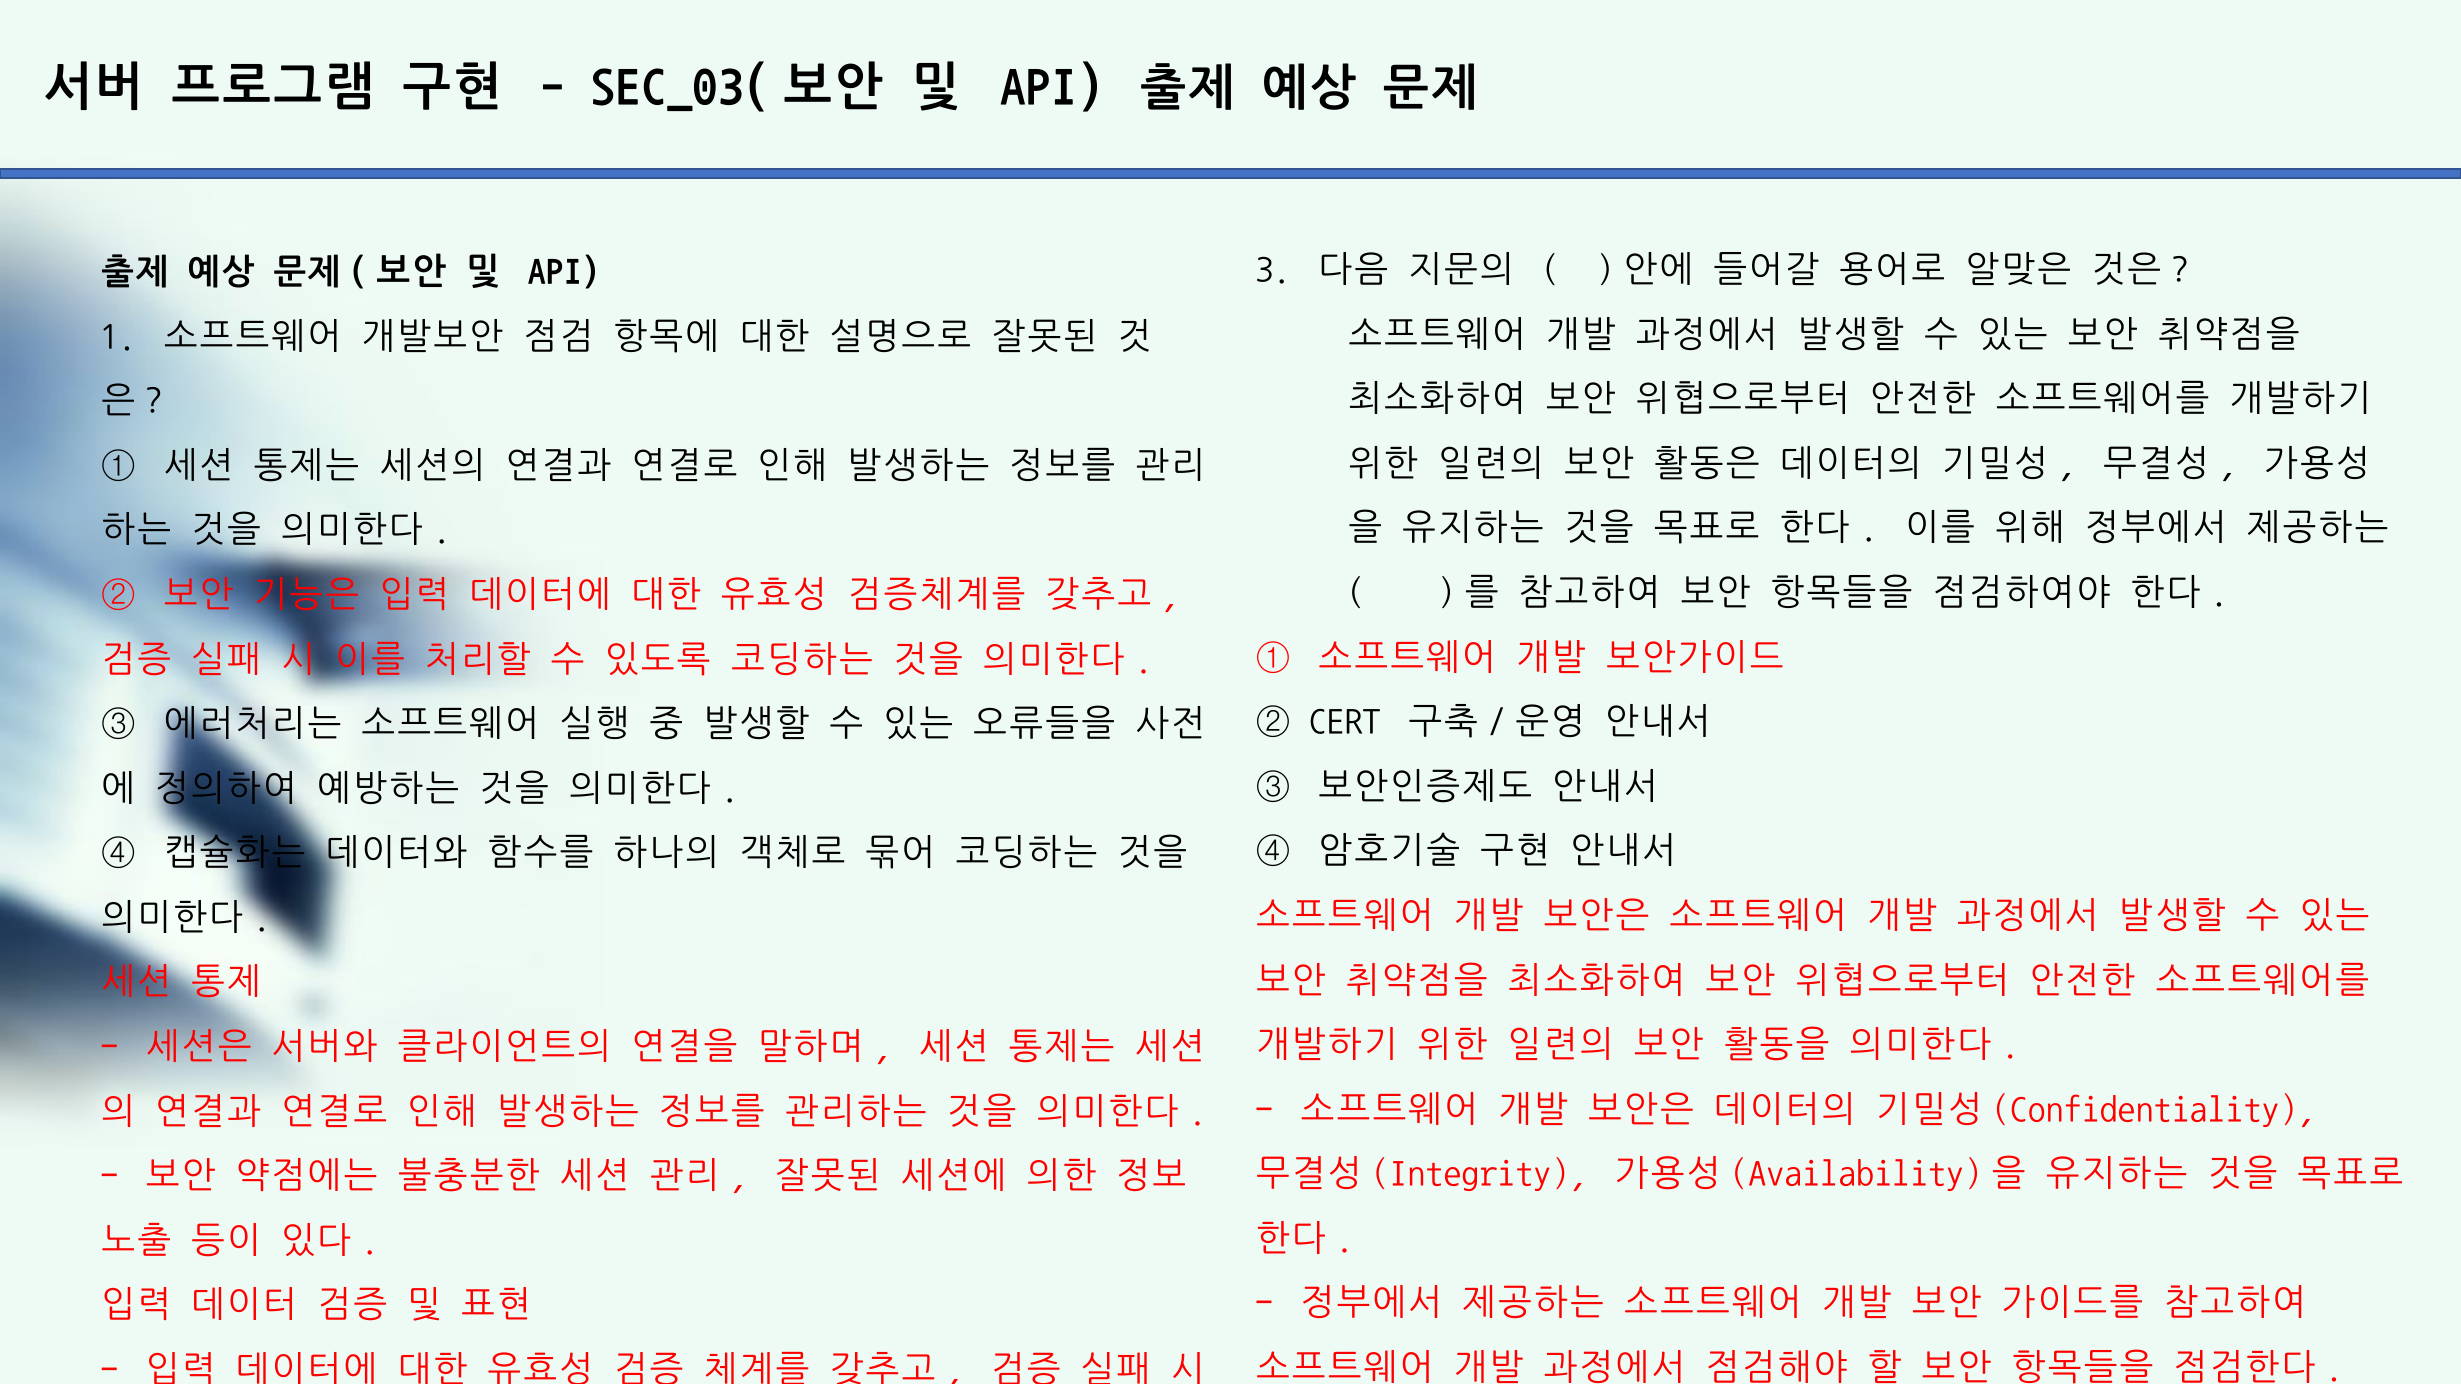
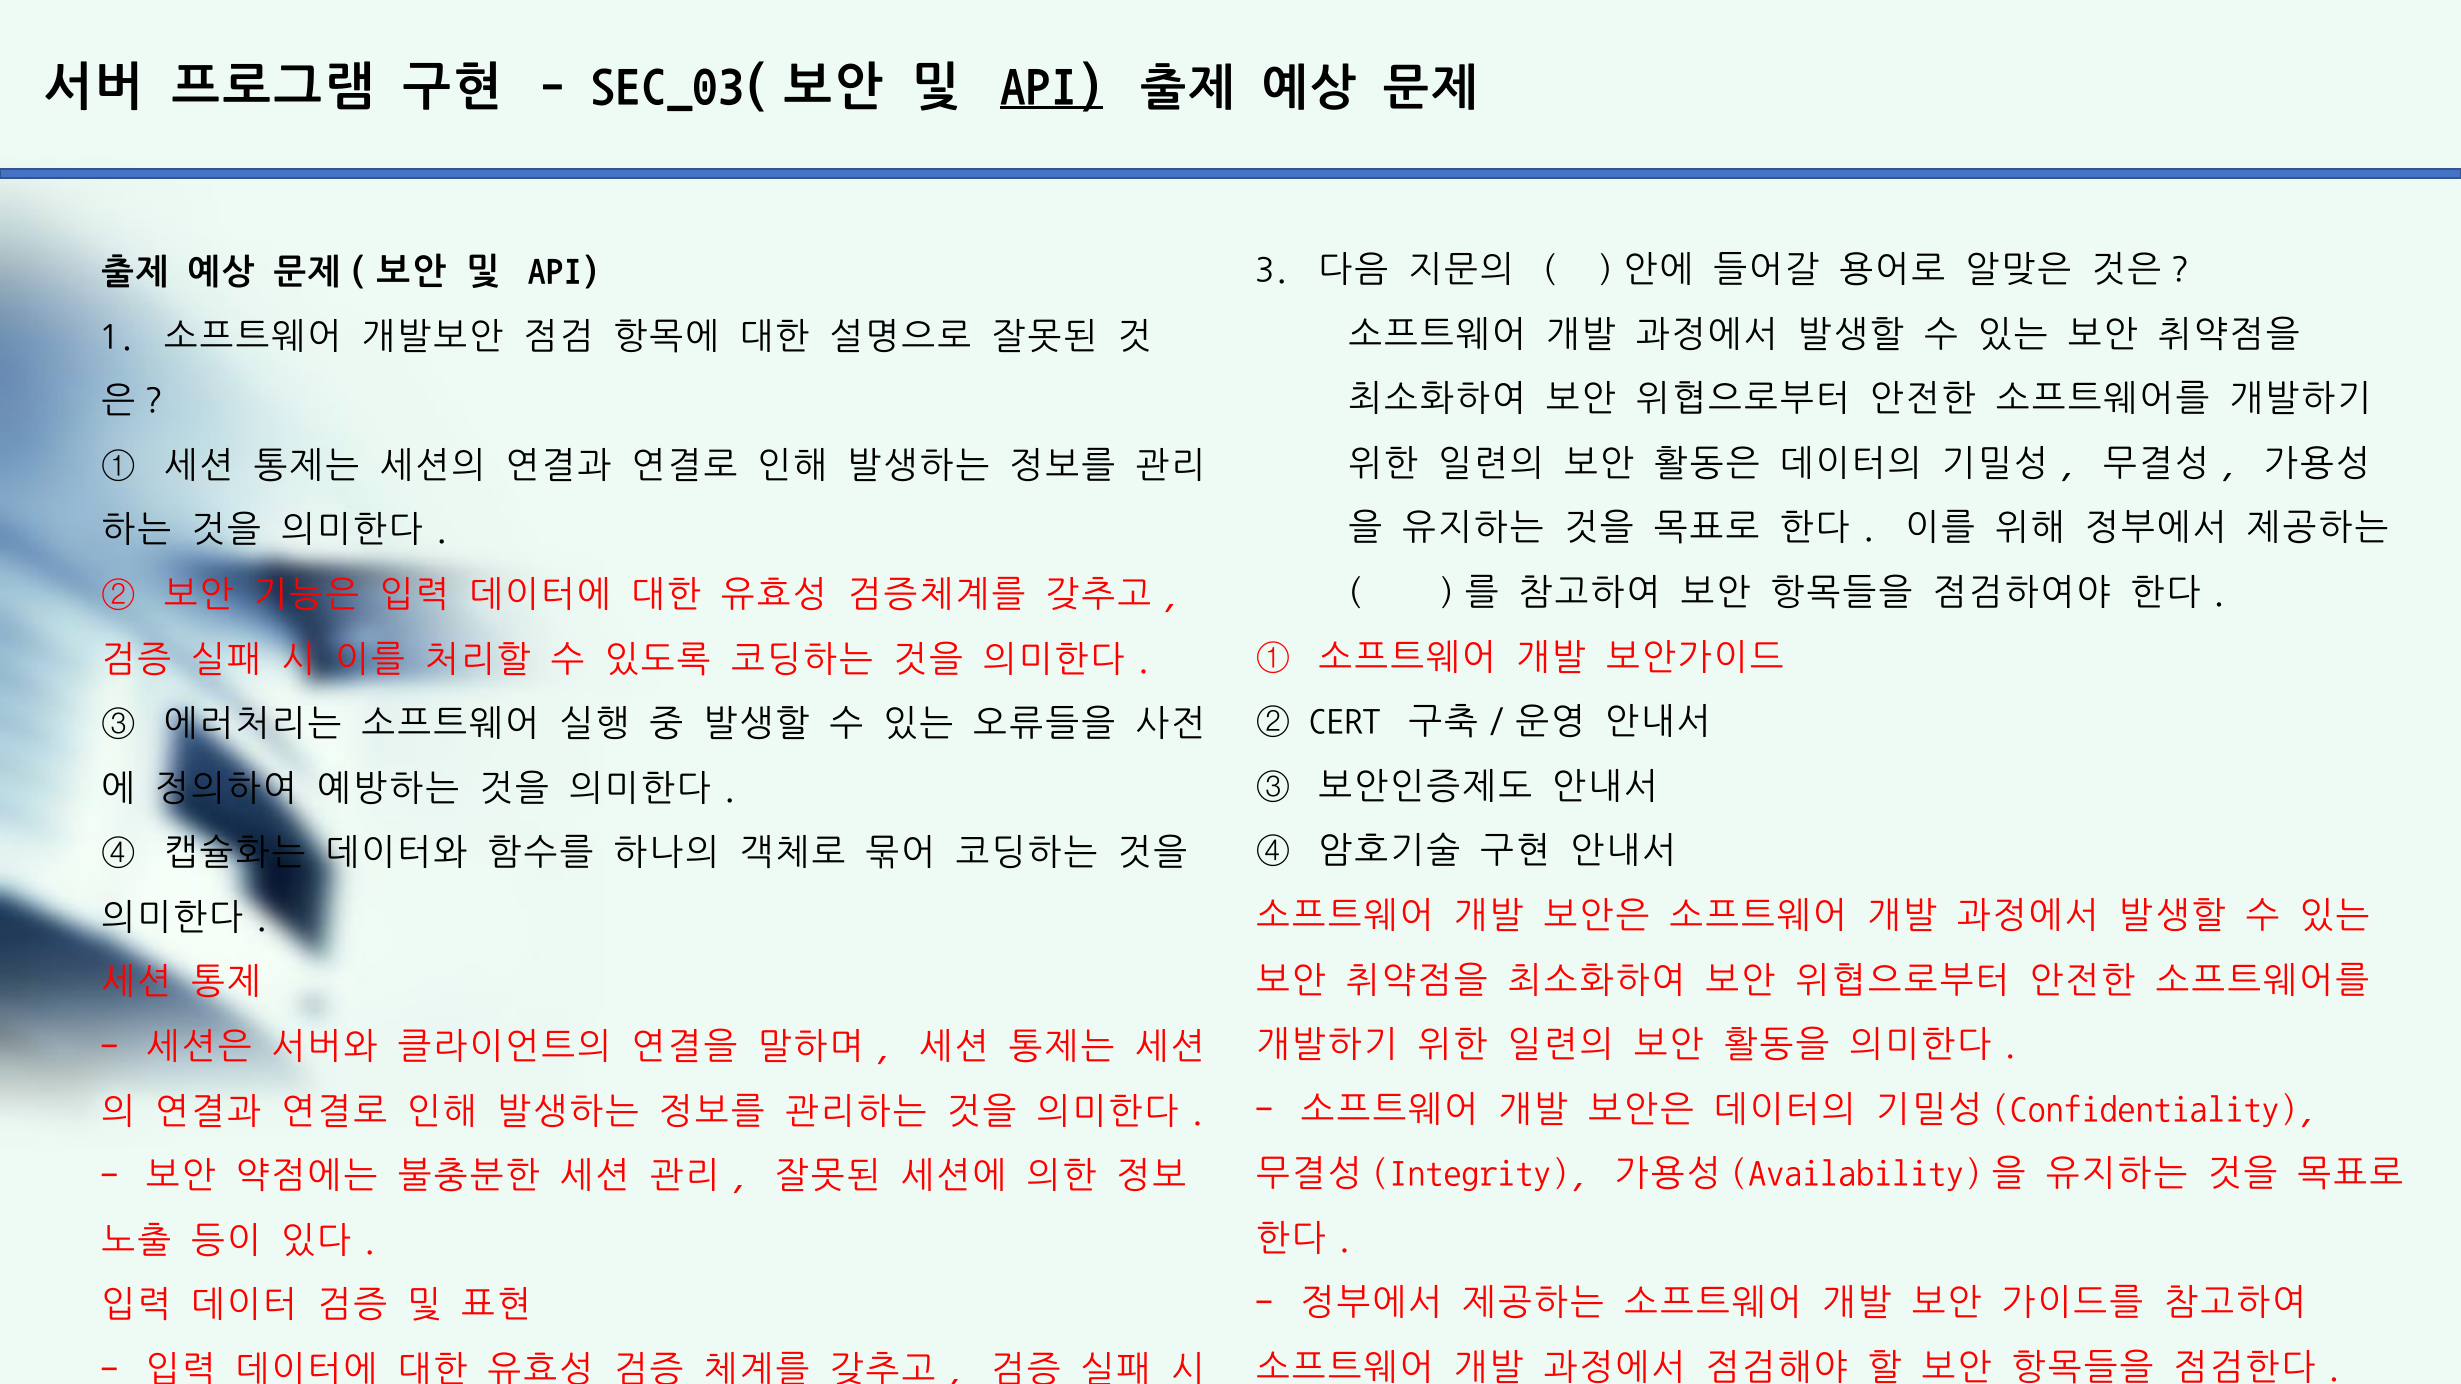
API at (1051, 86) underline: none -> present
